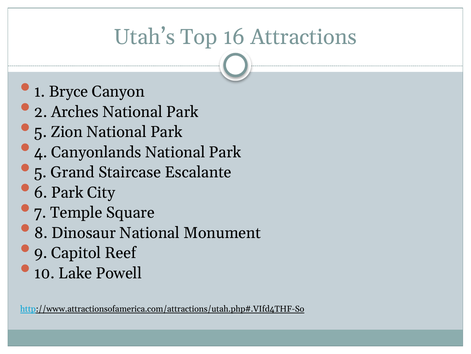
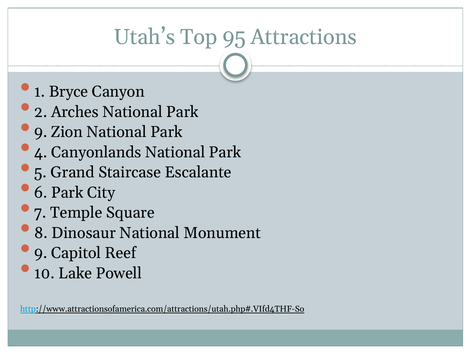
16: 16 -> 95
5 at (41, 132): 5 -> 9
